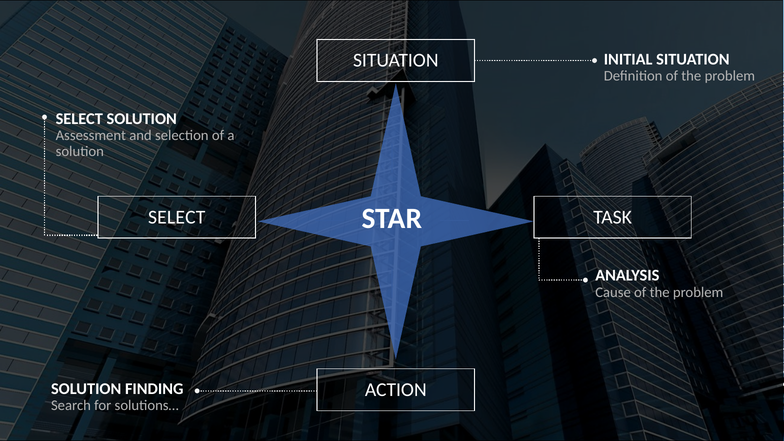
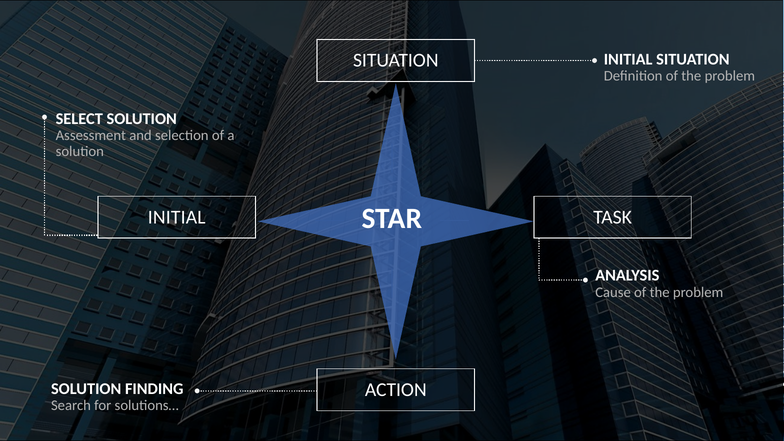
SELECT at (177, 217): SELECT -> INITIAL
